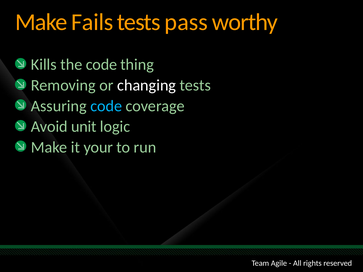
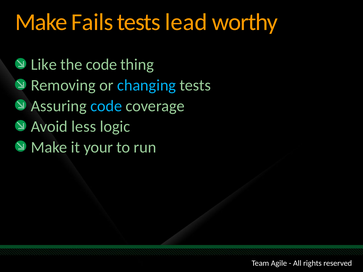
pass: pass -> lead
Kills: Kills -> Like
changing colour: white -> light blue
unit: unit -> less
